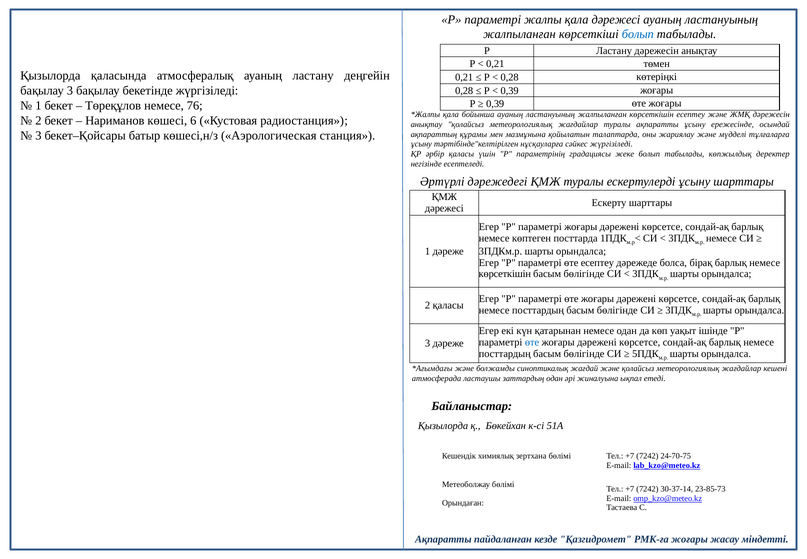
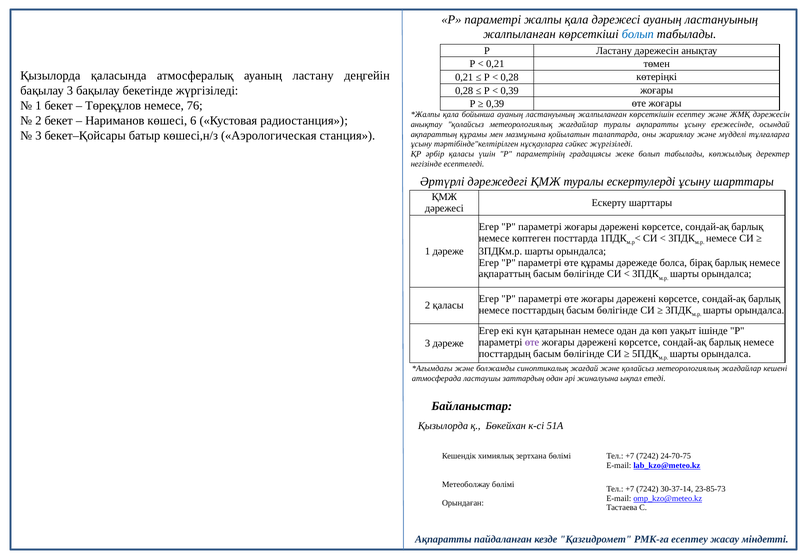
өте есептеу: есептеу -> құрамы
көрсеткішін at (505, 274): көрсеткішін -> ақпараттың
өте at (532, 342) colour: blue -> purple
РМК-ға жоғары: жоғары -> есептеу
